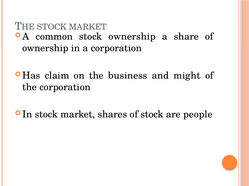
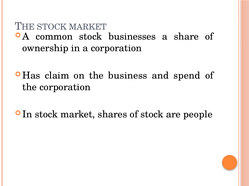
stock ownership: ownership -> businesses
might: might -> spend
